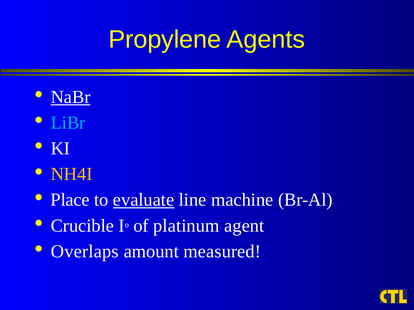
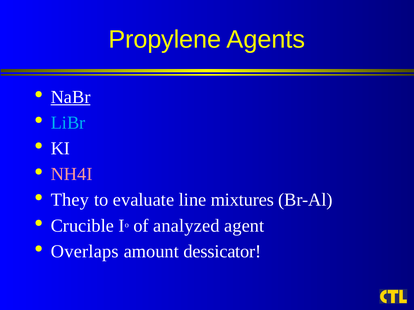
NH4I colour: yellow -> pink
Place: Place -> They
evaluate underline: present -> none
machine: machine -> mixtures
platinum: platinum -> analyzed
measured: measured -> dessicator
